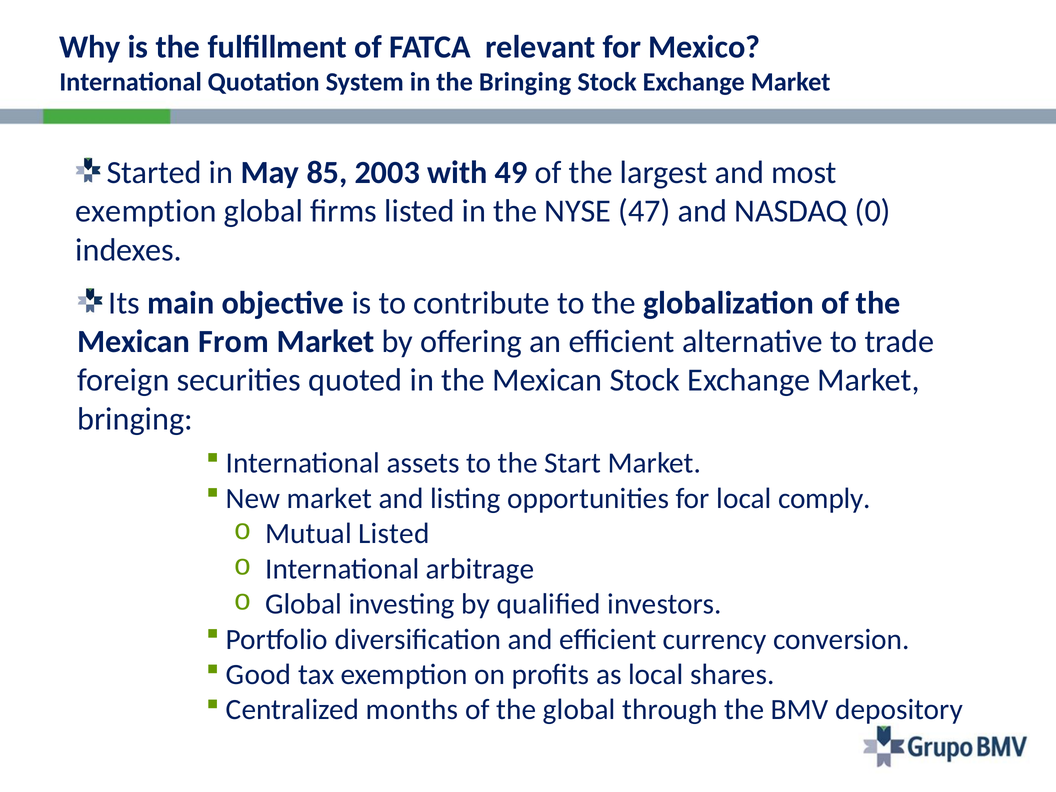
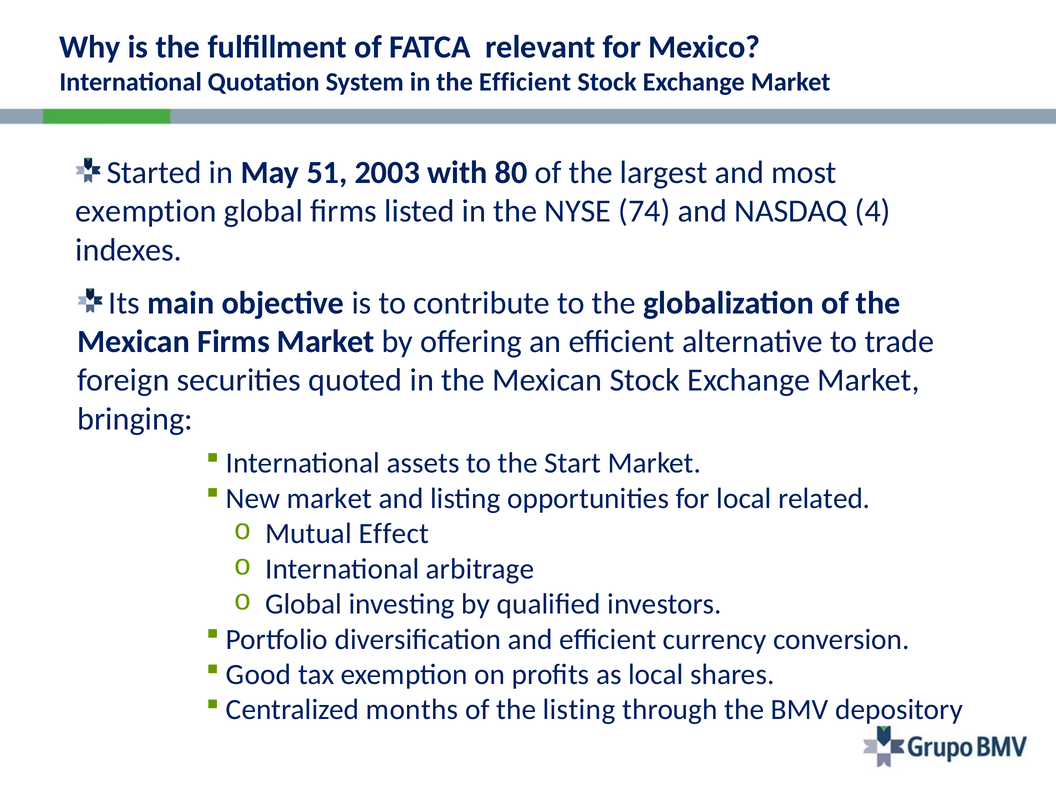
the Bringing: Bringing -> Efficient
85: 85 -> 51
49: 49 -> 80
47: 47 -> 74
0: 0 -> 4
Mexican From: From -> Firms
comply: comply -> related
Mutual Listed: Listed -> Effect
the global: global -> listing
